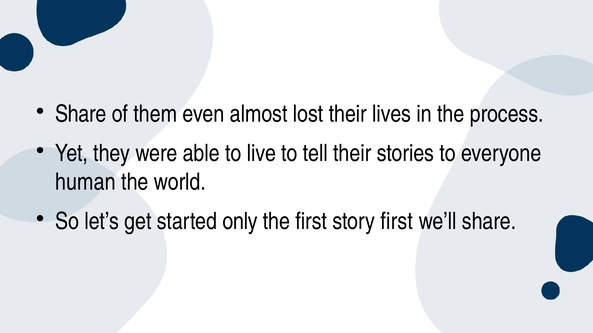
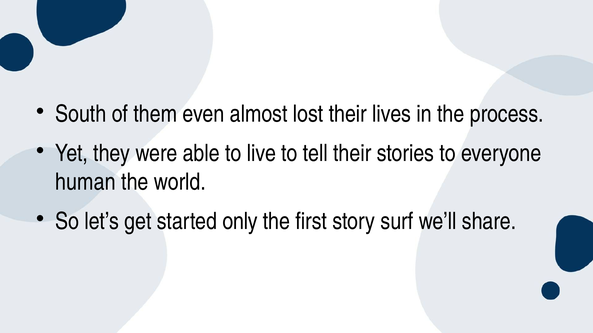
Share at (81, 114): Share -> South
story first: first -> surf
